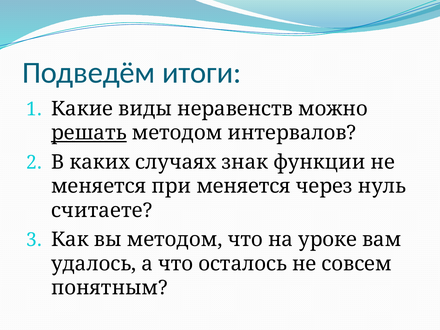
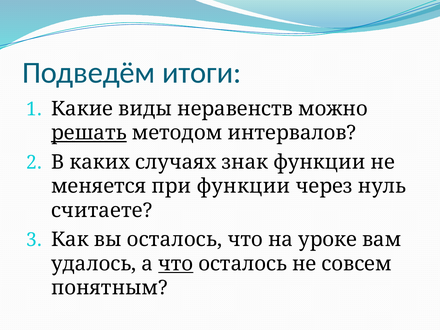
при меняется: меняется -> функции
вы методом: методом -> осталось
что at (176, 264) underline: none -> present
